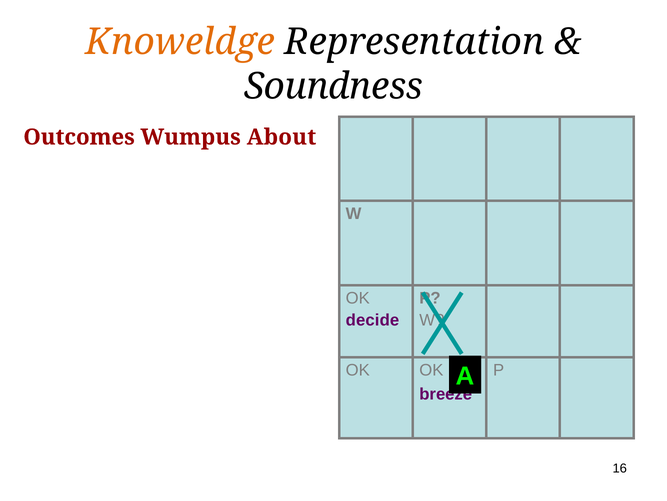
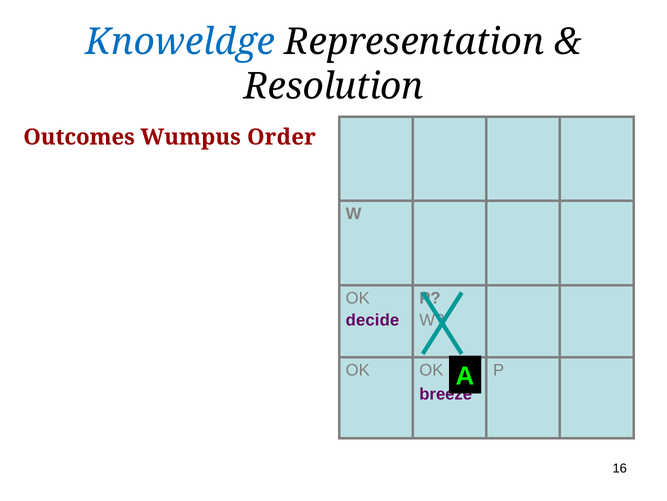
Knoweldge colour: orange -> blue
Soundness: Soundness -> Resolution
About: About -> Order
